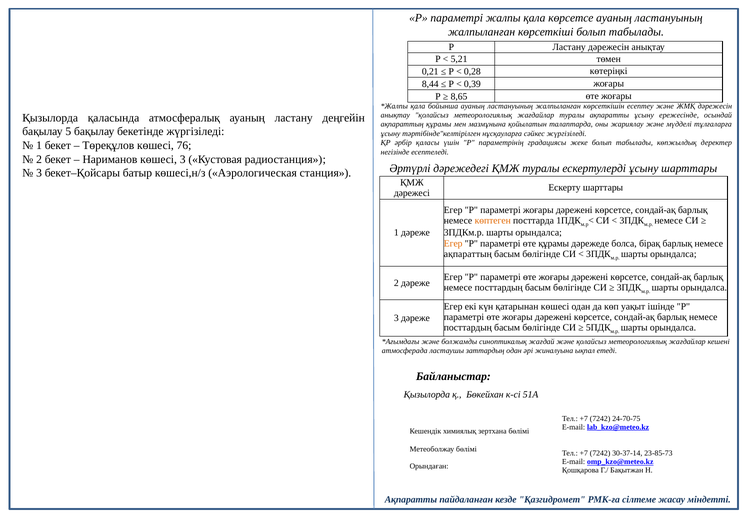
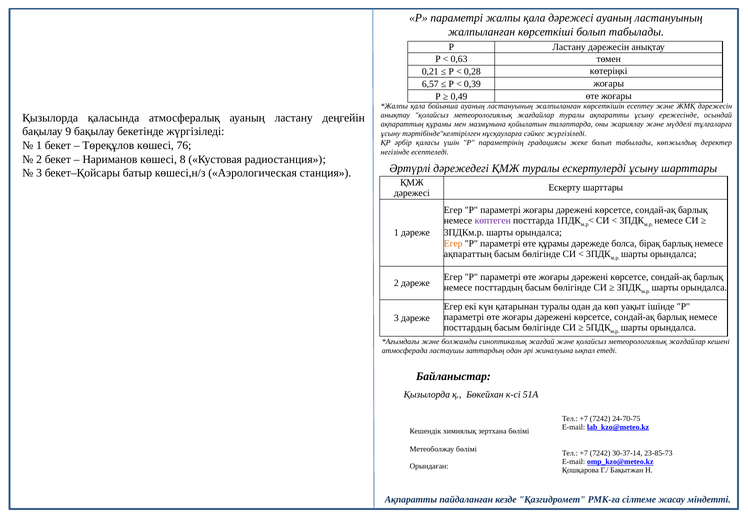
қала көрсетсе: көрсетсе -> дәрежесі
5,21: 5,21 -> 0,63
8,44: 8,44 -> 6,57
8,65: 8,65 -> 0,49
5: 5 -> 9
көшесі 3: 3 -> 8
көптеген colour: orange -> purple
қатарынан көшесі: көшесі -> туралы
